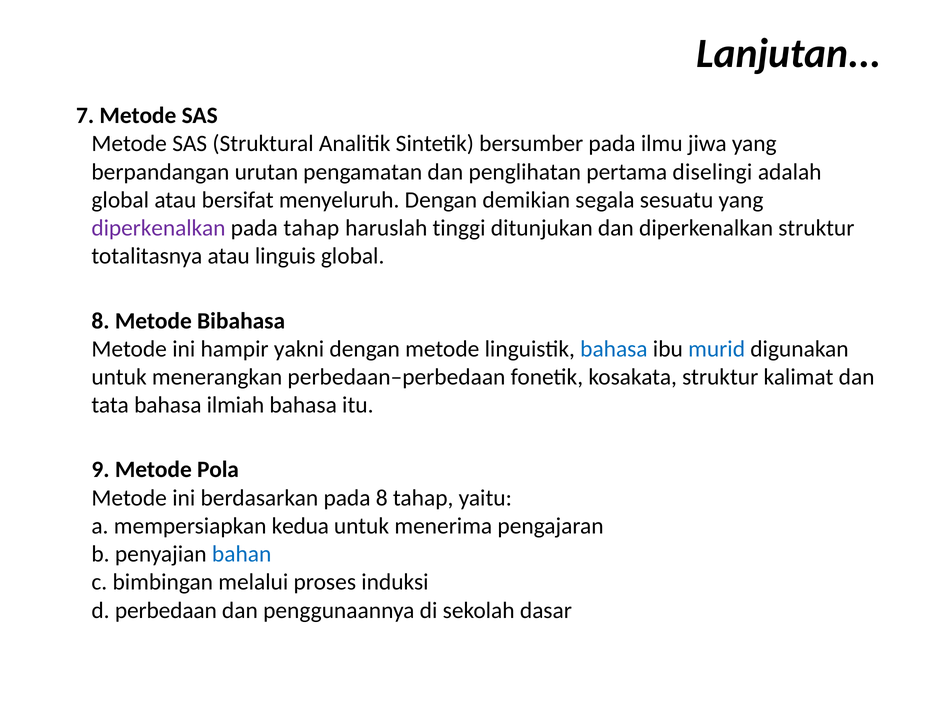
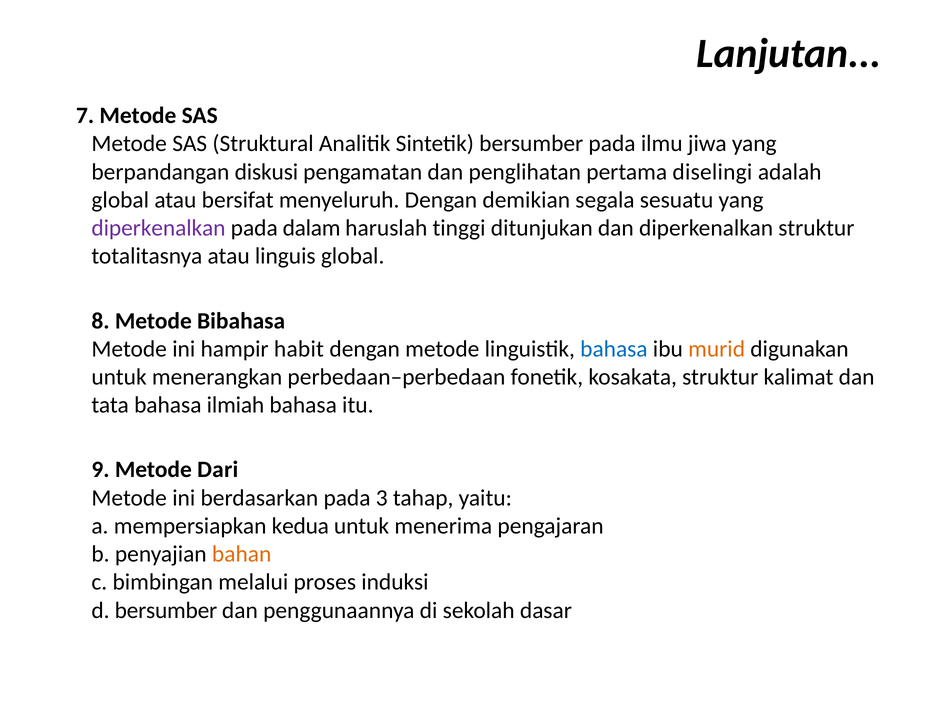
urutan: urutan -> diskusi
pada tahap: tahap -> dalam
yakni: yakni -> habit
murid colour: blue -> orange
Pola: Pola -> Dari
pada 8: 8 -> 3
bahan colour: blue -> orange
d perbedaan: perbedaan -> bersumber
